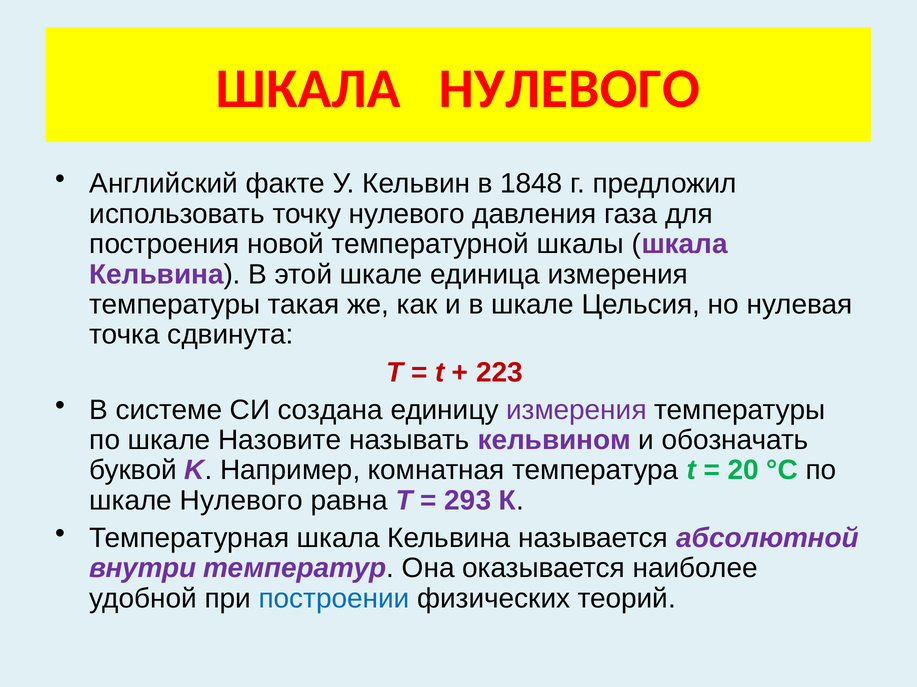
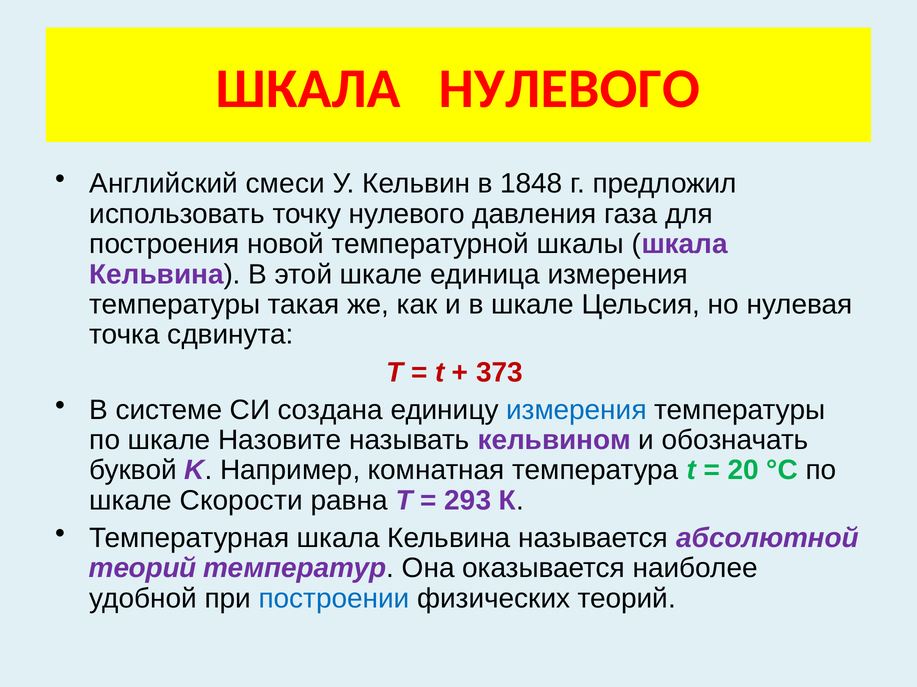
факте: факте -> смеси
223: 223 -> 373
измерения at (576, 410) colour: purple -> blue
шкале Нулевого: Нулевого -> Скорости
внутри at (143, 569): внутри -> теорий
